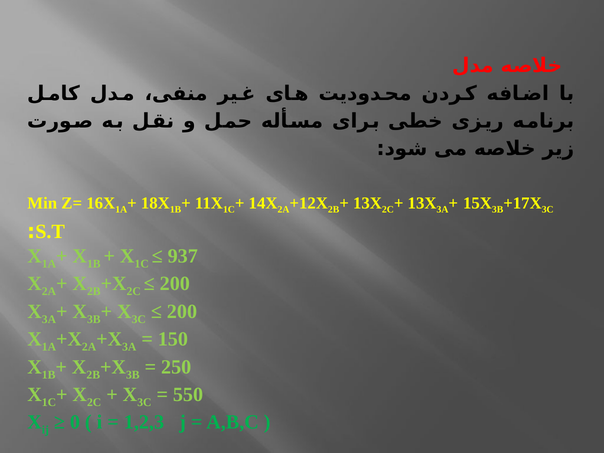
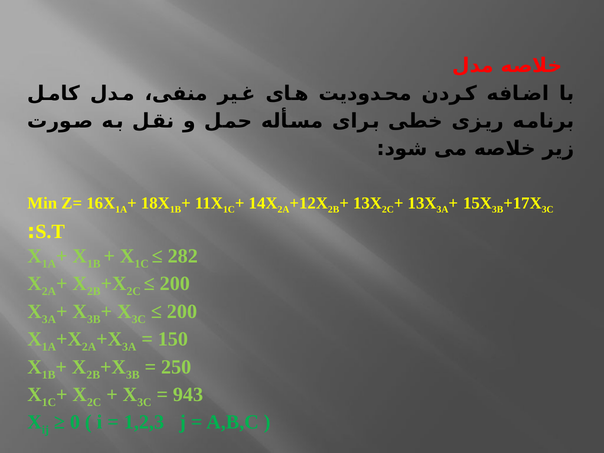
937: 937 -> 282
550: 550 -> 943
